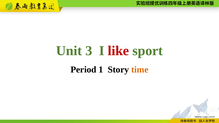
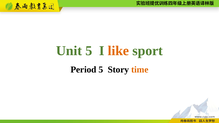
Unit 3: 3 -> 5
like colour: red -> orange
Period 1: 1 -> 5
